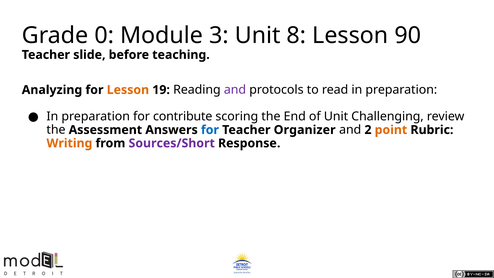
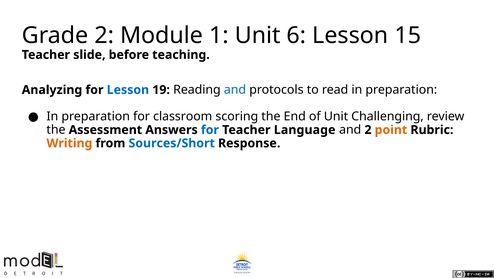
Grade 0: 0 -> 2
3: 3 -> 1
8: 8 -> 6
90: 90 -> 15
Lesson at (128, 90) colour: orange -> blue
and at (235, 90) colour: purple -> blue
contribute: contribute -> classroom
Organizer: Organizer -> Language
Sources/Short colour: purple -> blue
